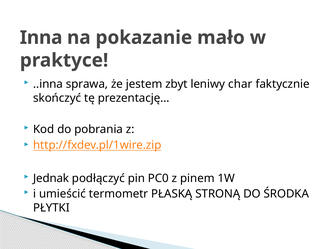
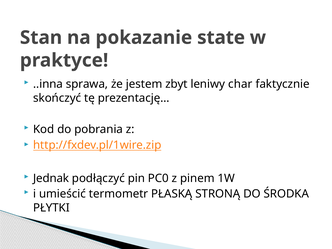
Inna: Inna -> Stan
mało: mało -> state
